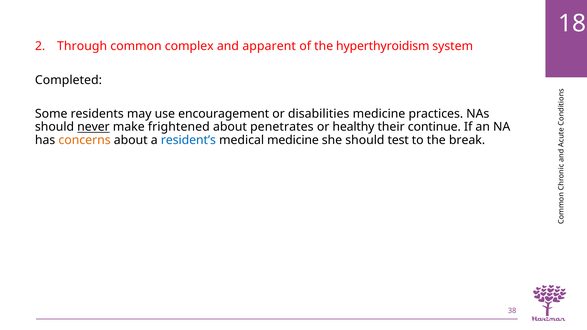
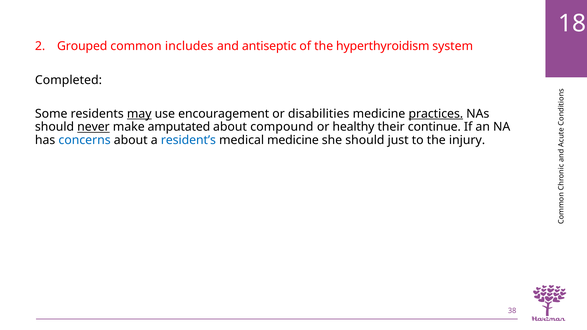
Through: Through -> Grouped
complex: complex -> includes
apparent: apparent -> antiseptic
may underline: none -> present
practices underline: none -> present
frightened: frightened -> amputated
penetrates: penetrates -> compound
concerns colour: orange -> blue
test: test -> just
break: break -> injury
